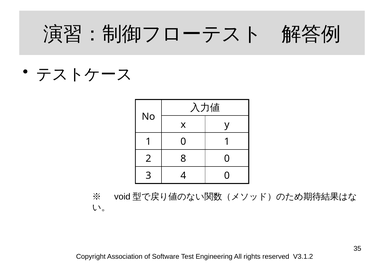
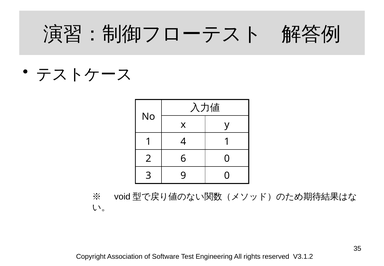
1 0: 0 -> 4
8: 8 -> 6
4: 4 -> 9
